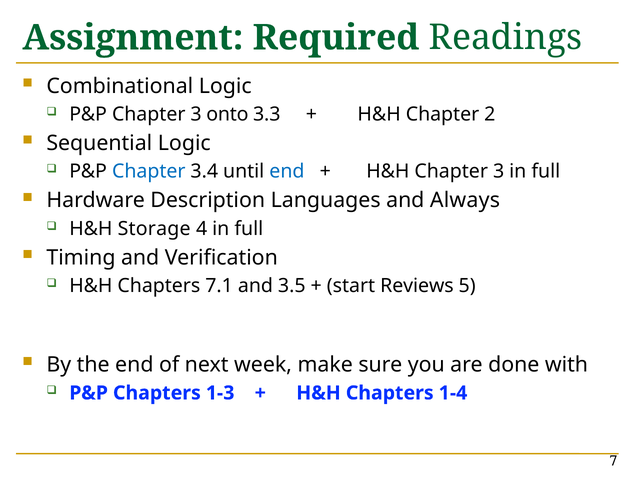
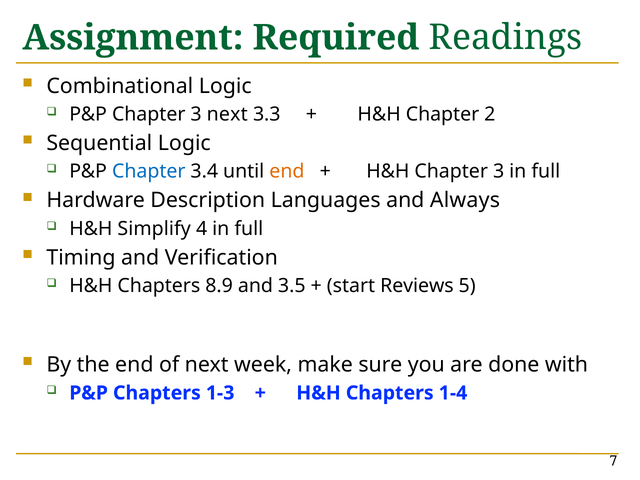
3 onto: onto -> next
end at (287, 172) colour: blue -> orange
Storage: Storage -> Simplify
7.1: 7.1 -> 8.9
